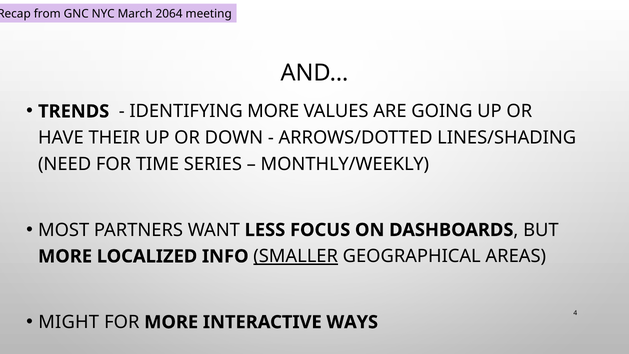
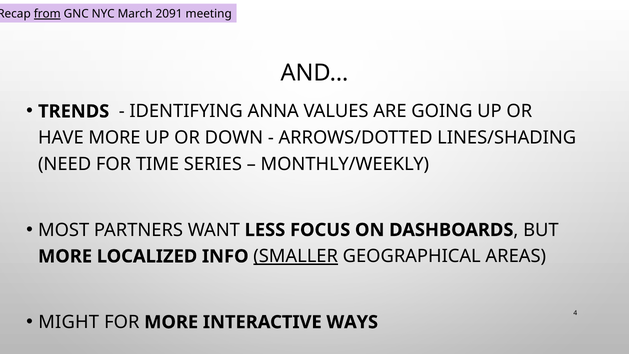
from underline: none -> present
2064: 2064 -> 2091
IDENTIFYING MORE: MORE -> ANNA
HAVE THEIR: THEIR -> MORE
